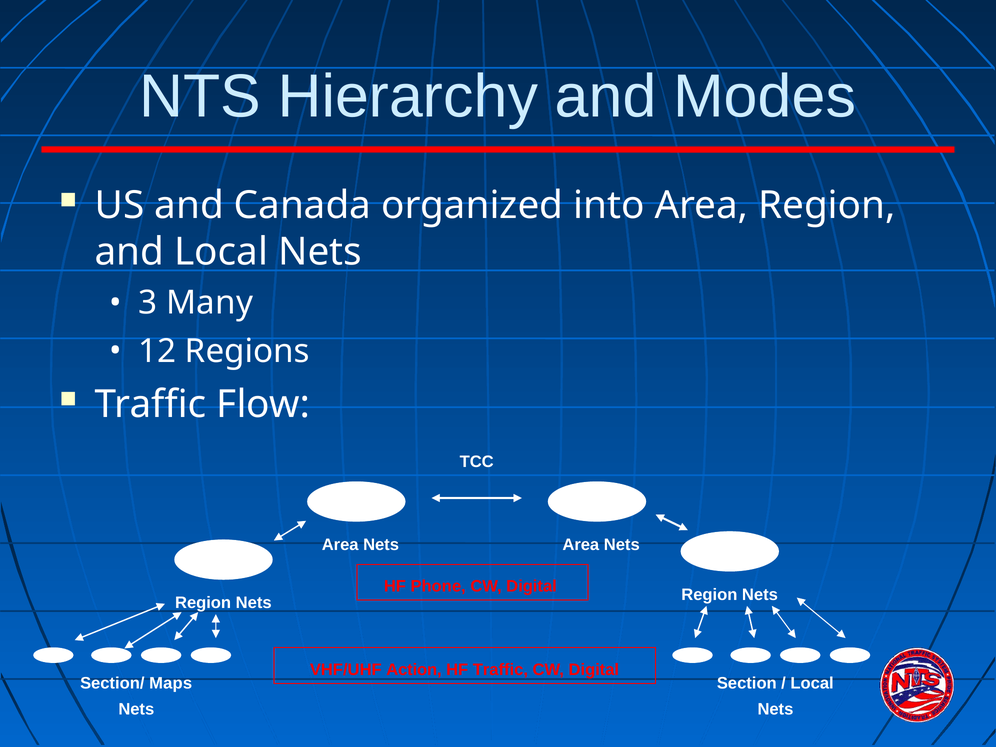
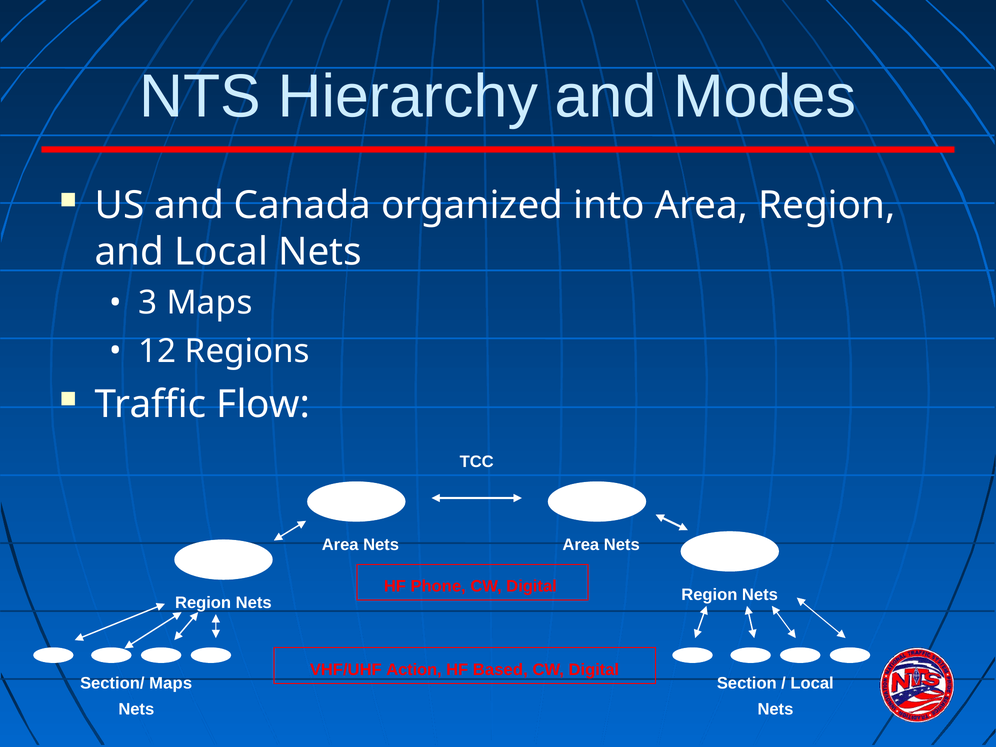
3 Many: Many -> Maps
HF Traffic: Traffic -> Based
